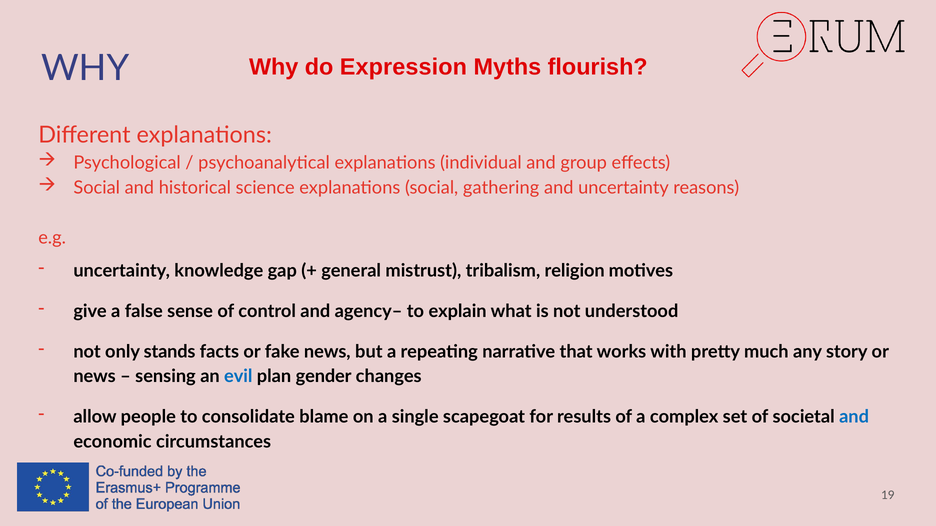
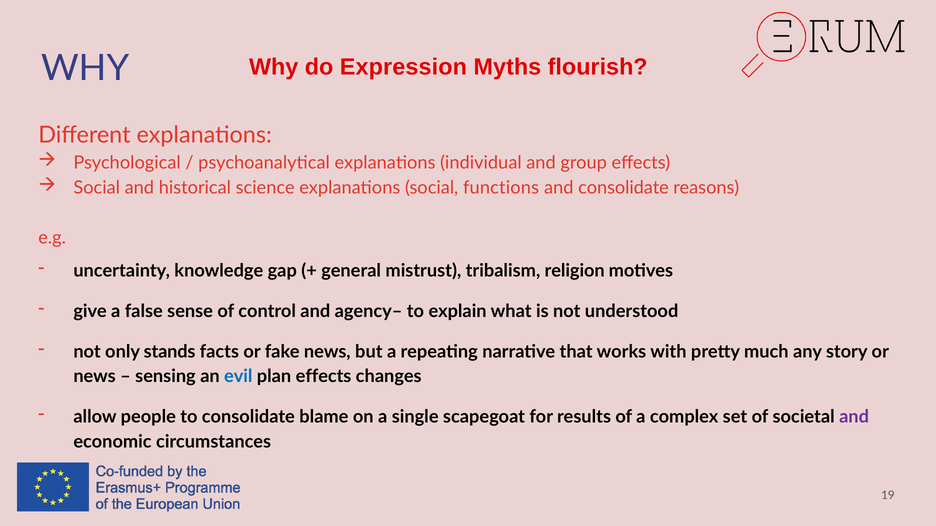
gathering: gathering -> functions
and uncertainty: uncertainty -> consolidate
plan gender: gender -> effects
and at (854, 417) colour: blue -> purple
